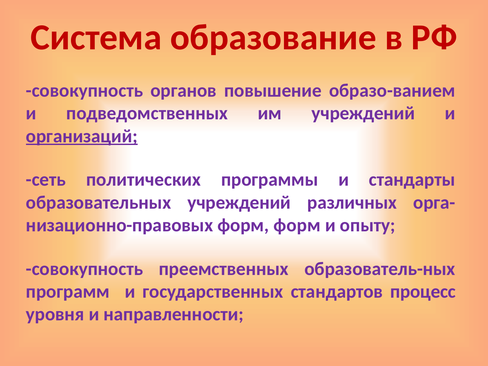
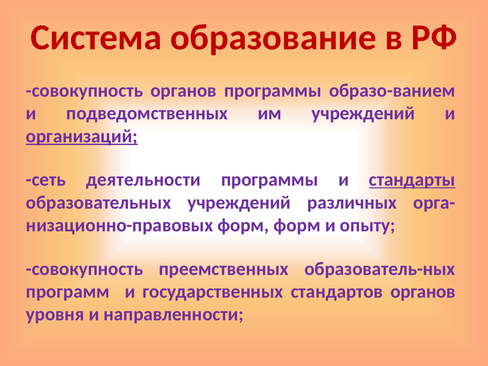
органов повышение: повышение -> программы
политических: политических -> деятельности
стандарты underline: none -> present
стандартов процесс: процесс -> органов
